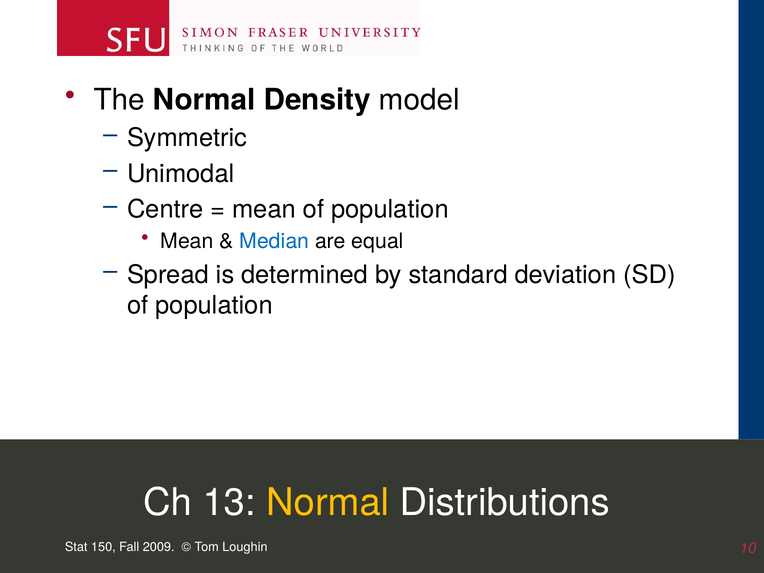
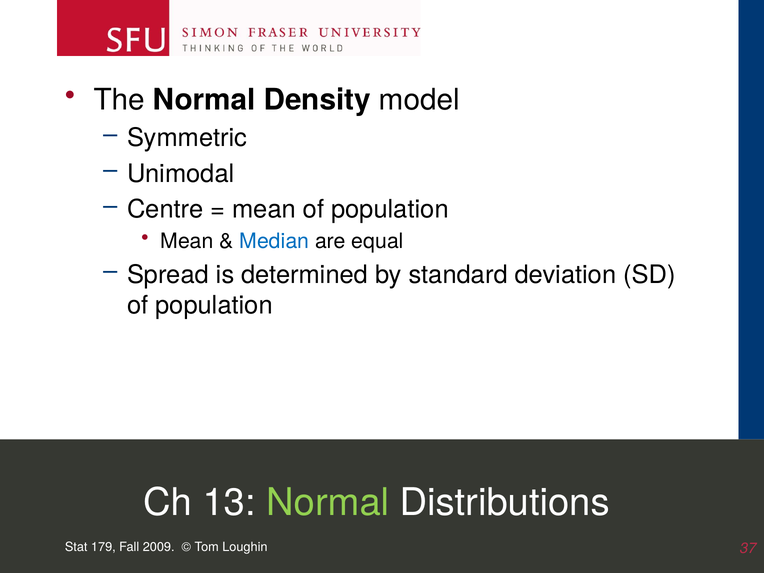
Normal at (328, 502) colour: yellow -> light green
150: 150 -> 179
10: 10 -> 37
